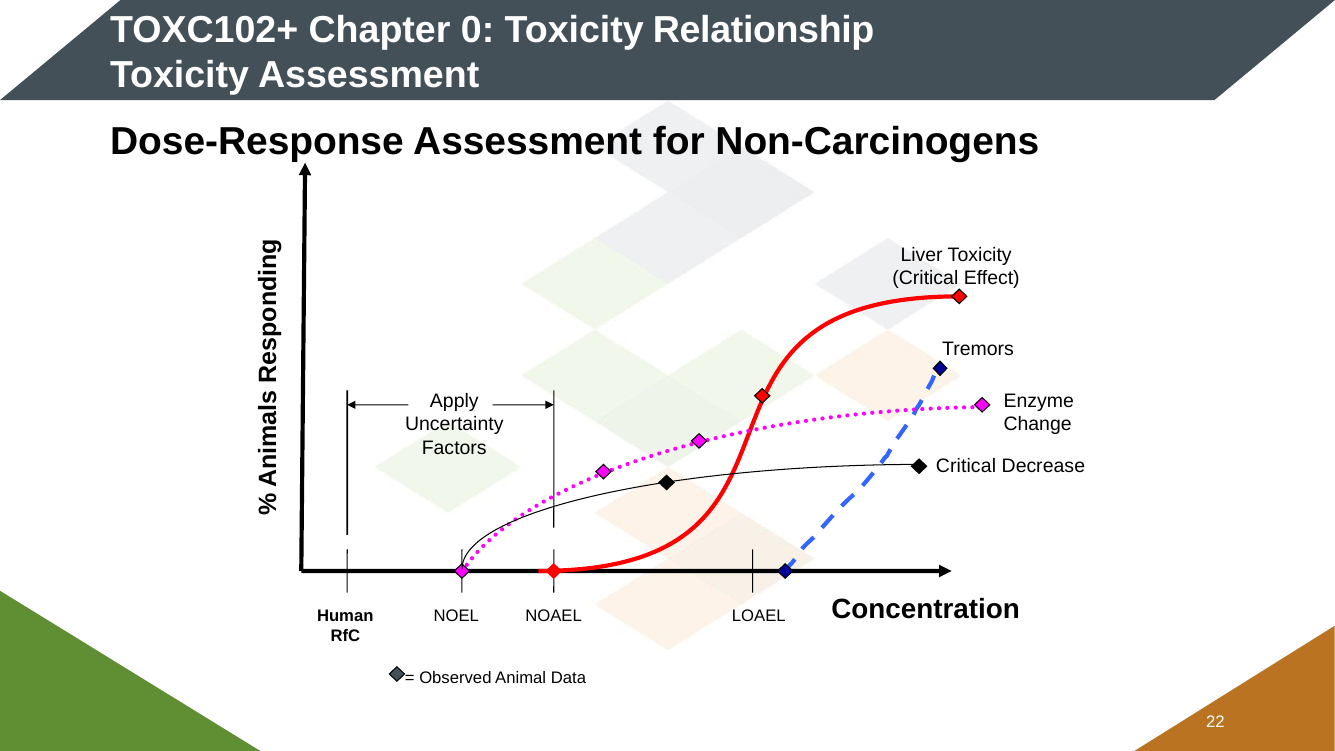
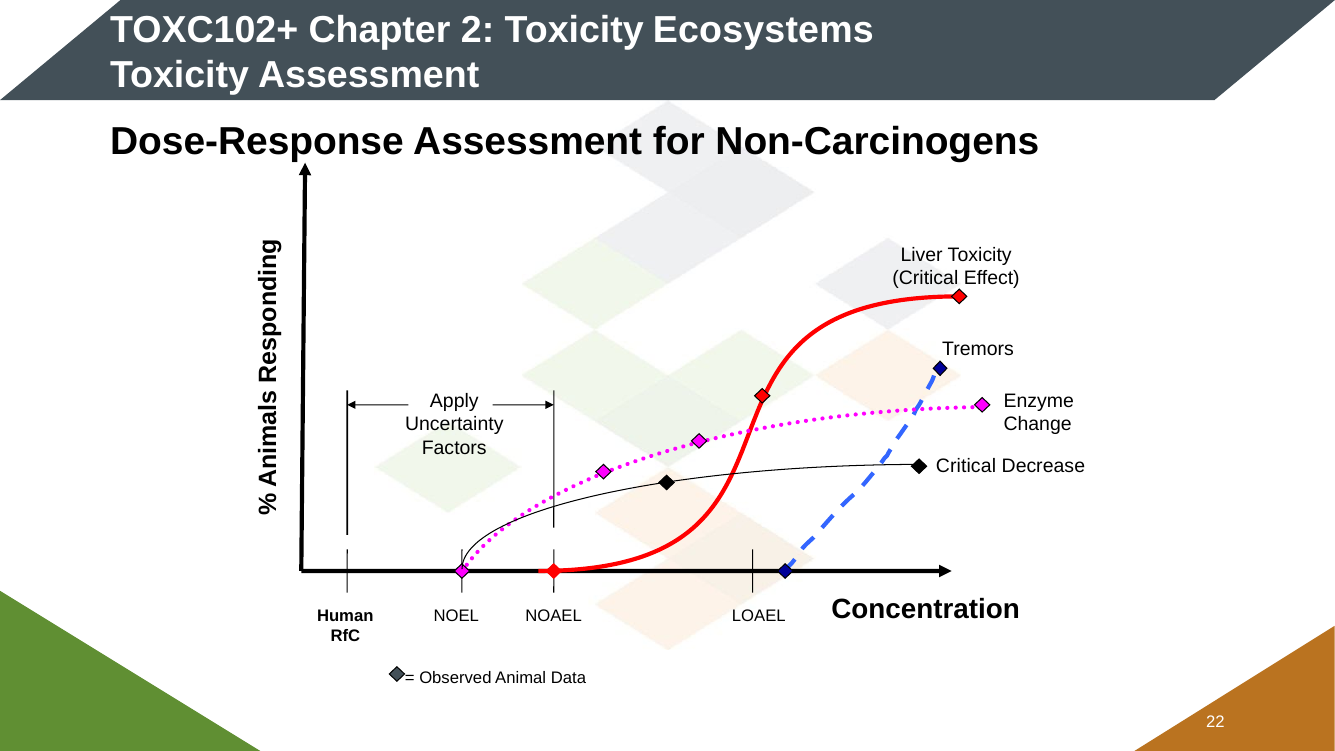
0: 0 -> 2
Relationship: Relationship -> Ecosystems
